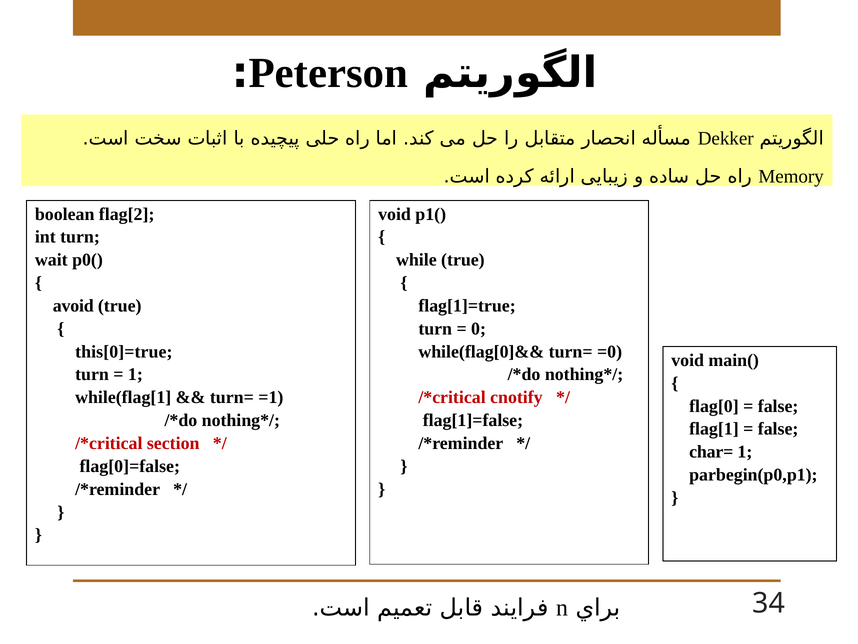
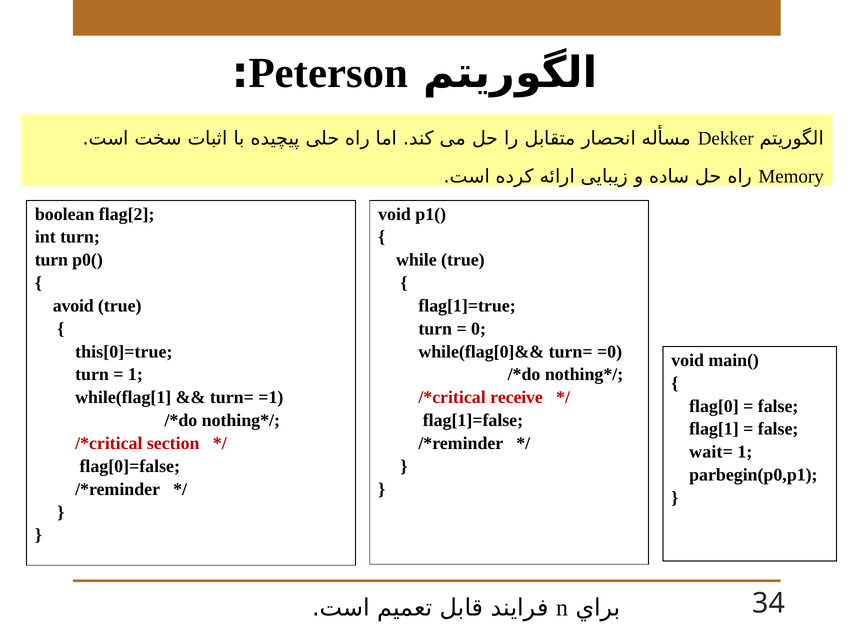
wait at (51, 260): wait -> turn
cnotify: cnotify -> receive
char=: char= -> wait=
